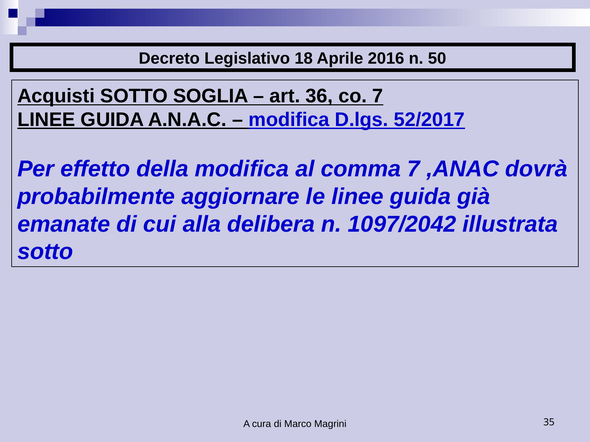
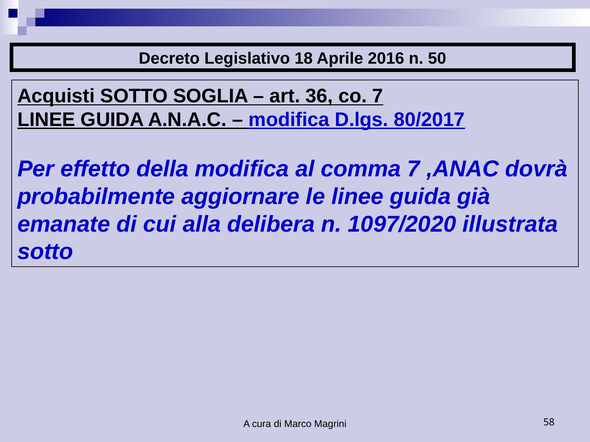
52/2017: 52/2017 -> 80/2017
1097/2042: 1097/2042 -> 1097/2020
35: 35 -> 58
